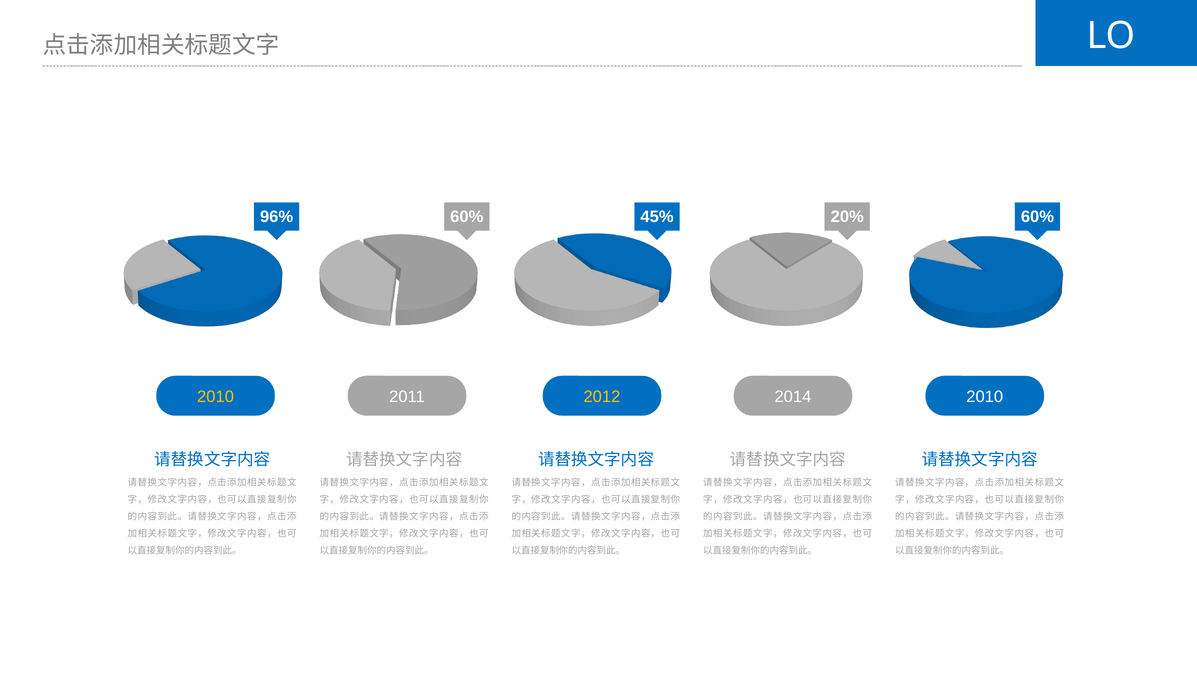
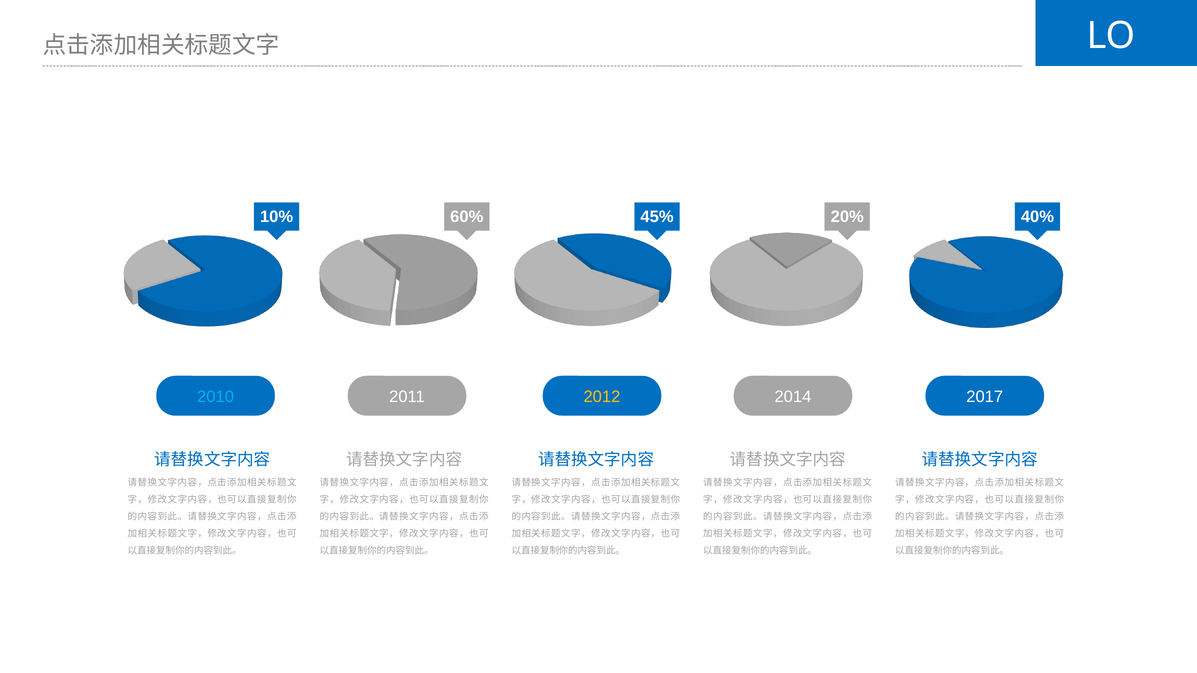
96%: 96% -> 10%
45% 60%: 60% -> 40%
2010 at (216, 397) colour: yellow -> light blue
2014 2010: 2010 -> 2017
